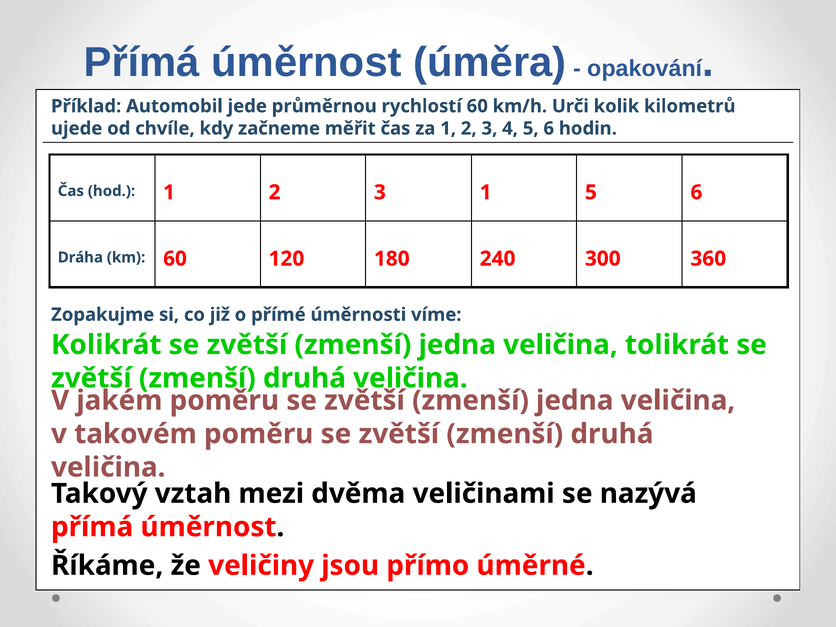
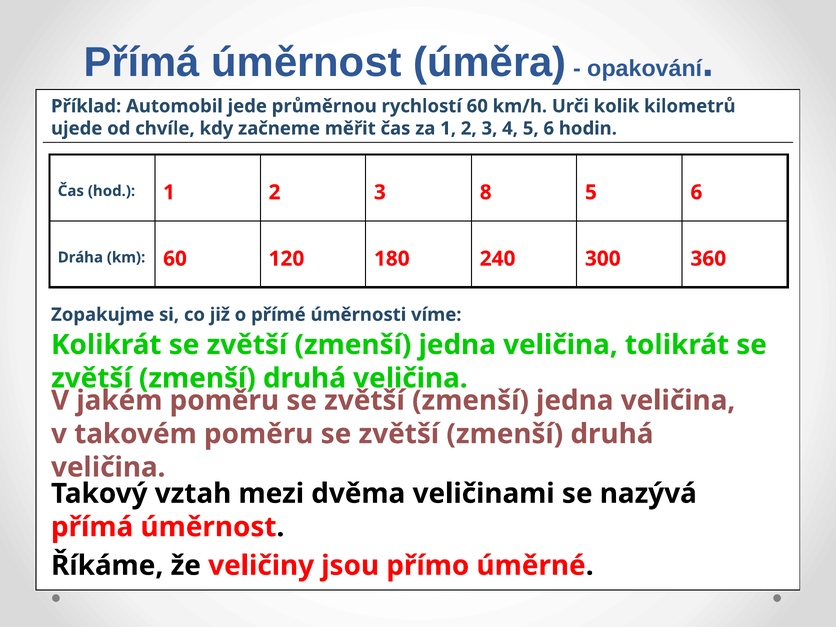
3 1: 1 -> 8
